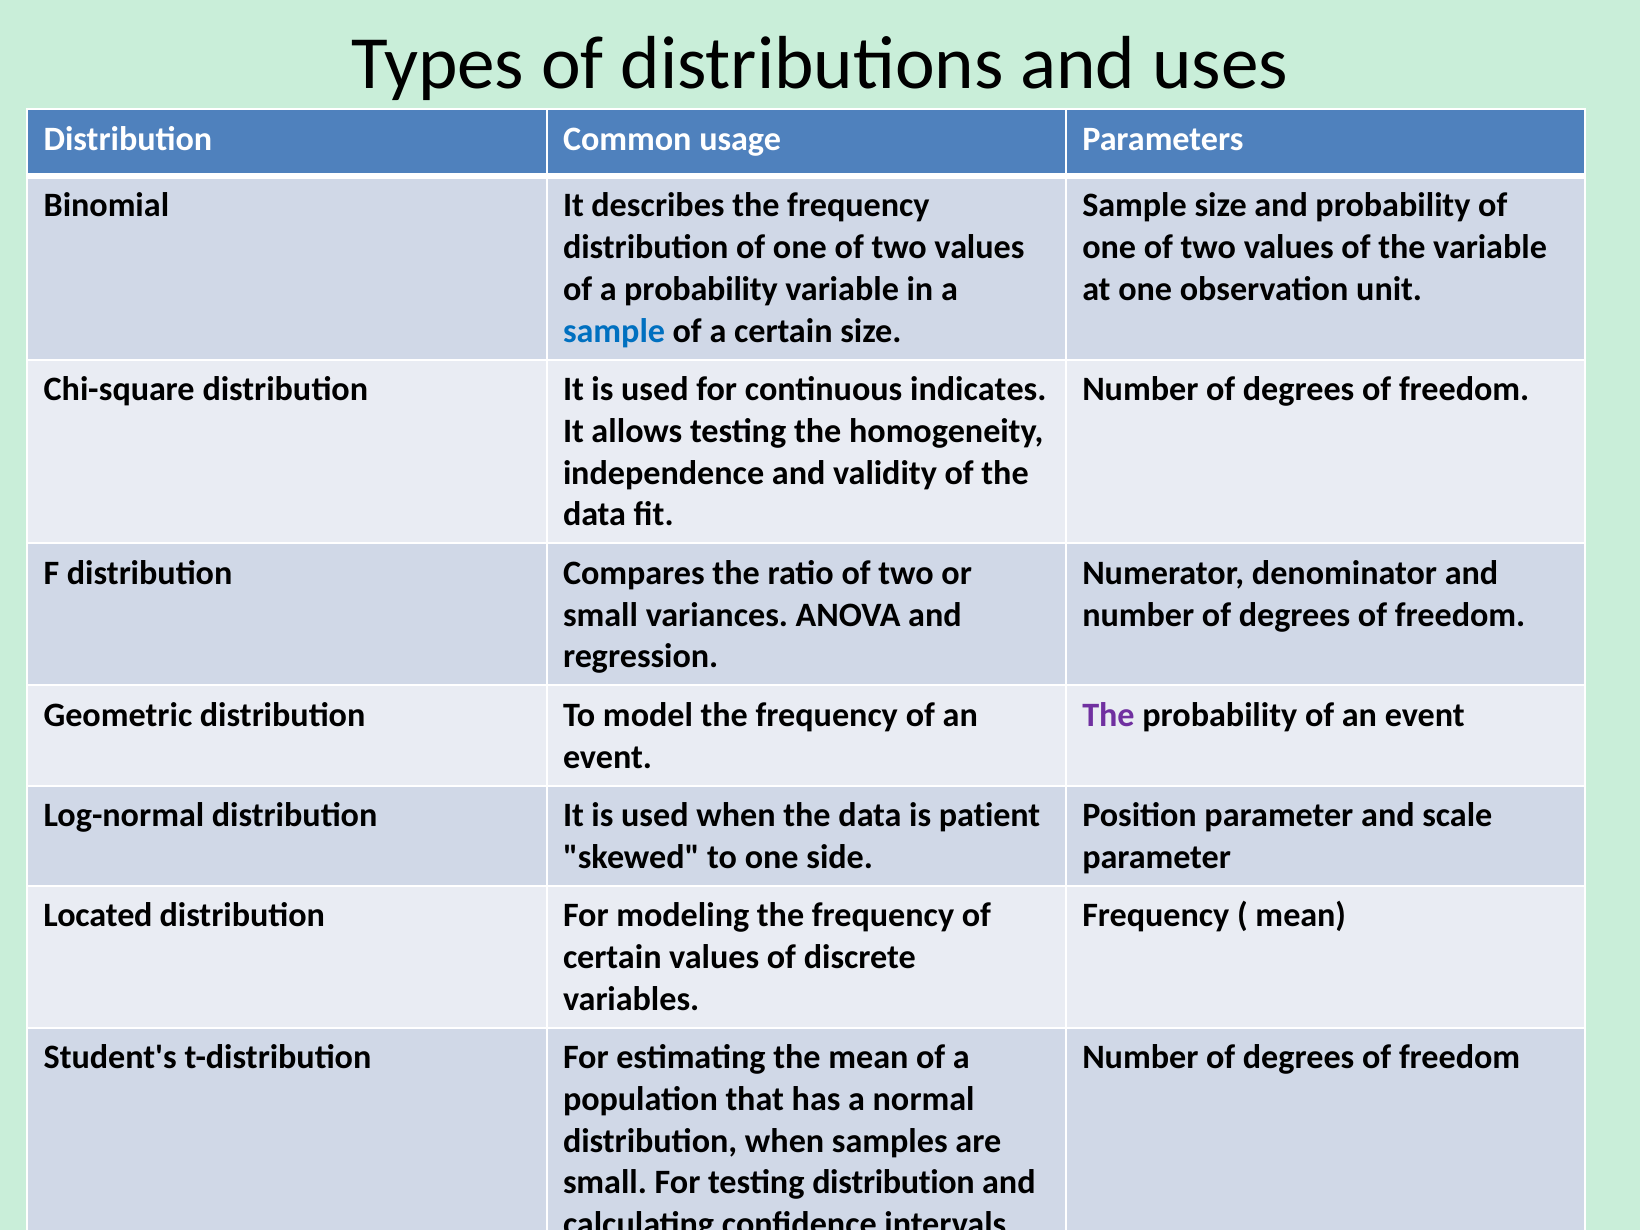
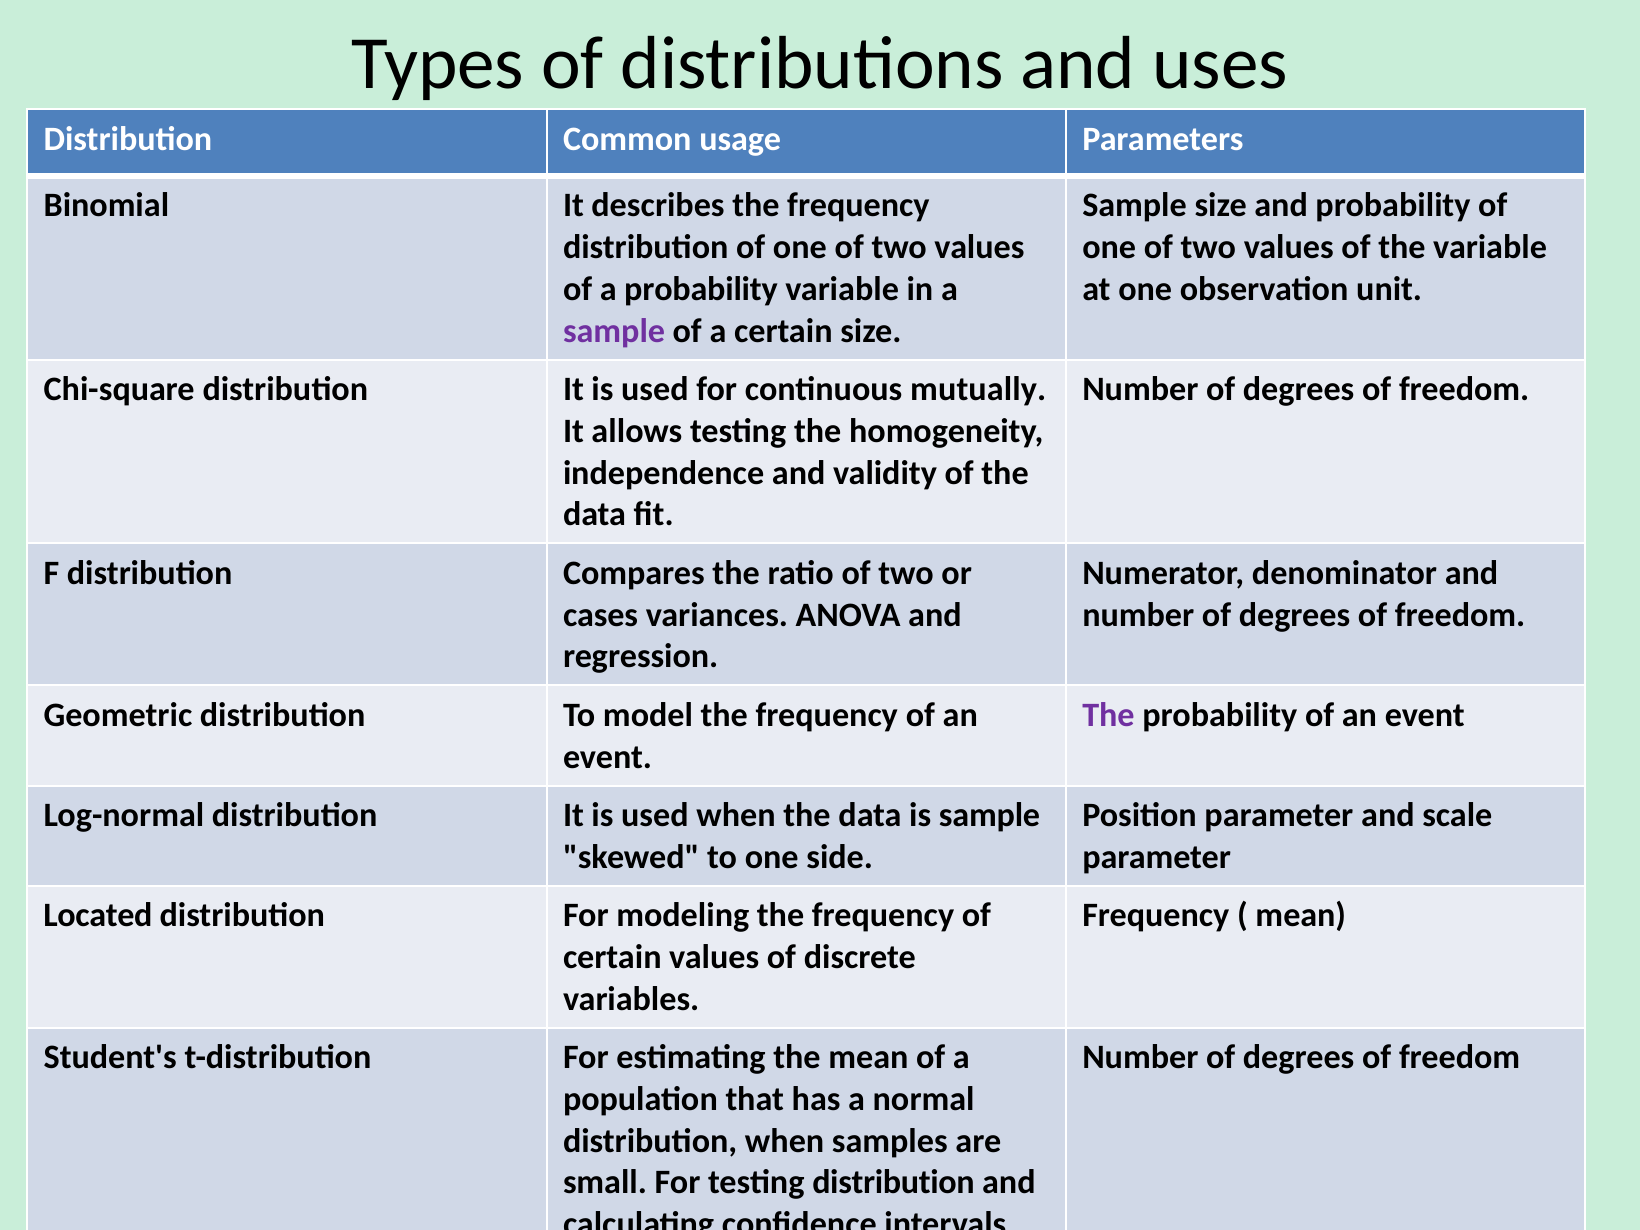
sample at (614, 331) colour: blue -> purple
indicates: indicates -> mutually
small at (600, 615): small -> cases
is patient: patient -> sample
